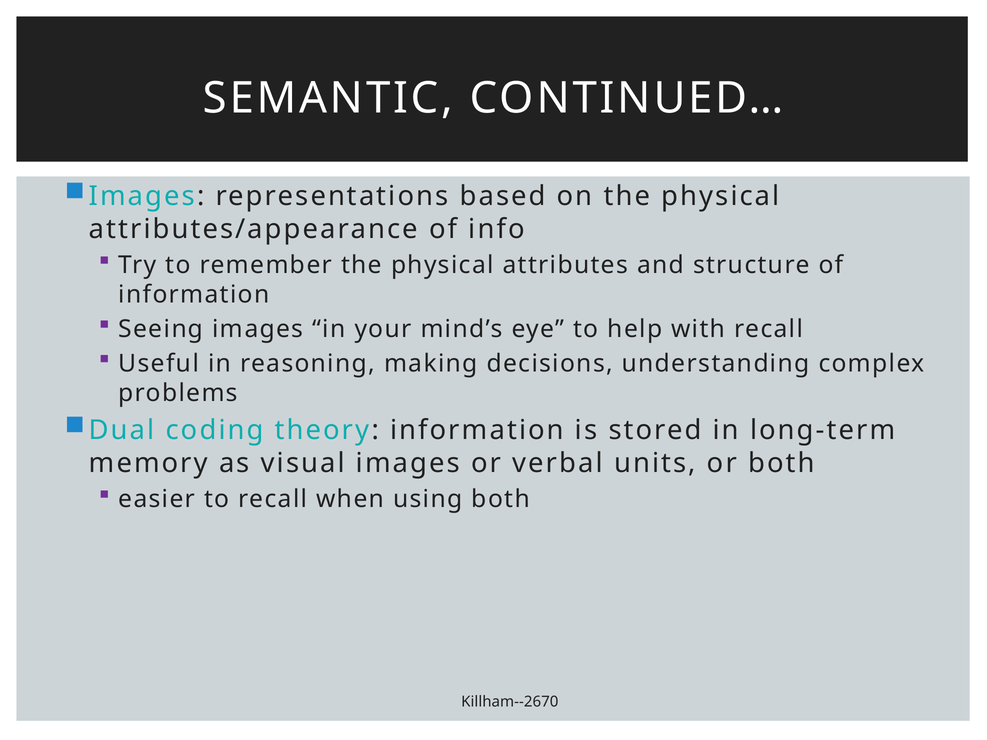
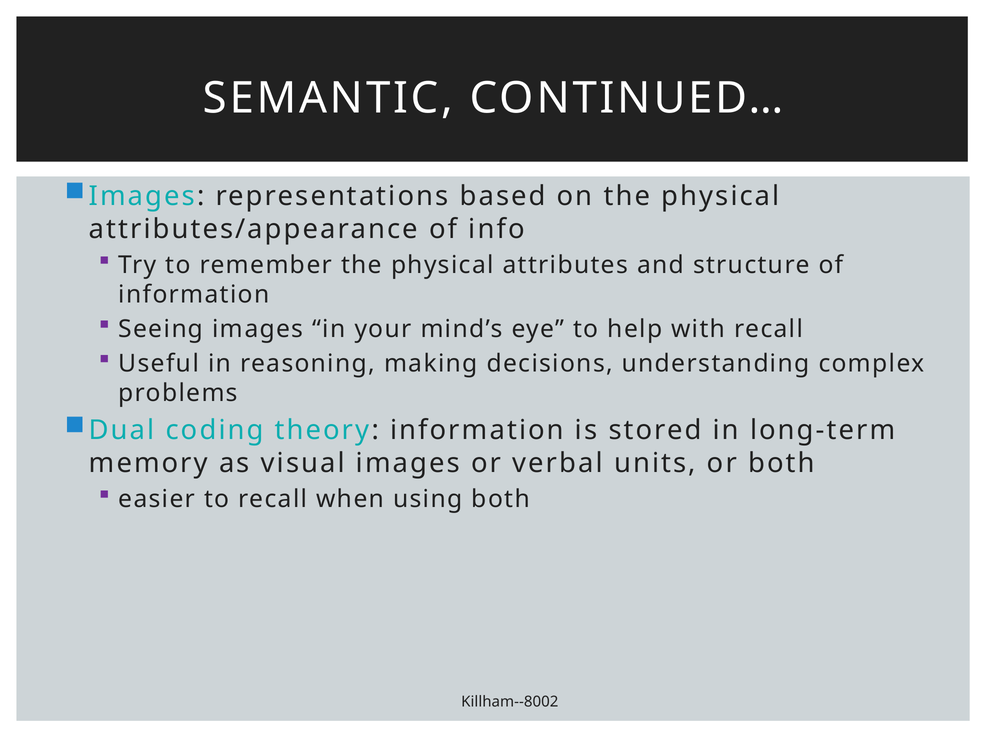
Killham--2670: Killham--2670 -> Killham--8002
